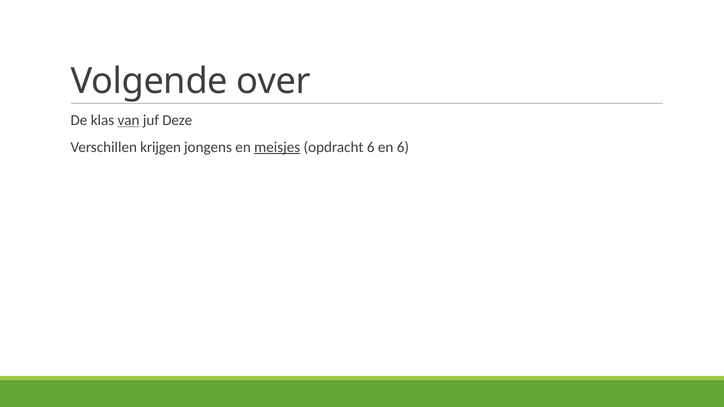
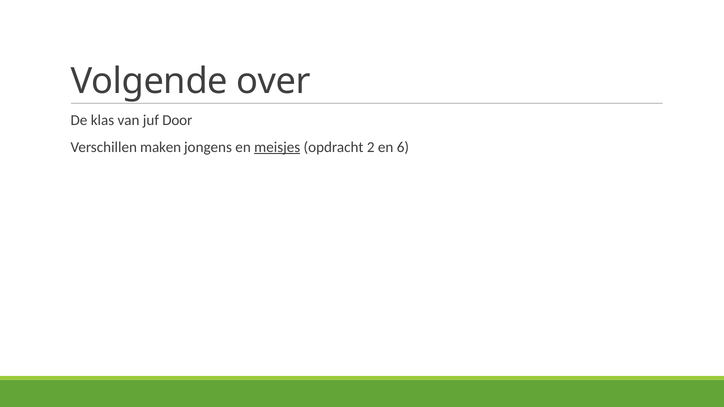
van underline: present -> none
Deze: Deze -> Door
krijgen: krijgen -> maken
opdracht 6: 6 -> 2
